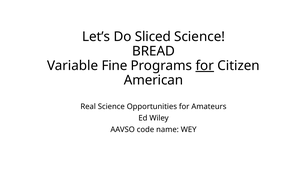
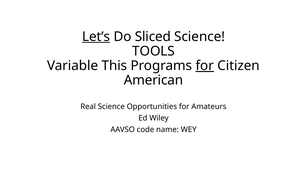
Let’s underline: none -> present
BREAD: BREAD -> TOOLS
Fine: Fine -> This
